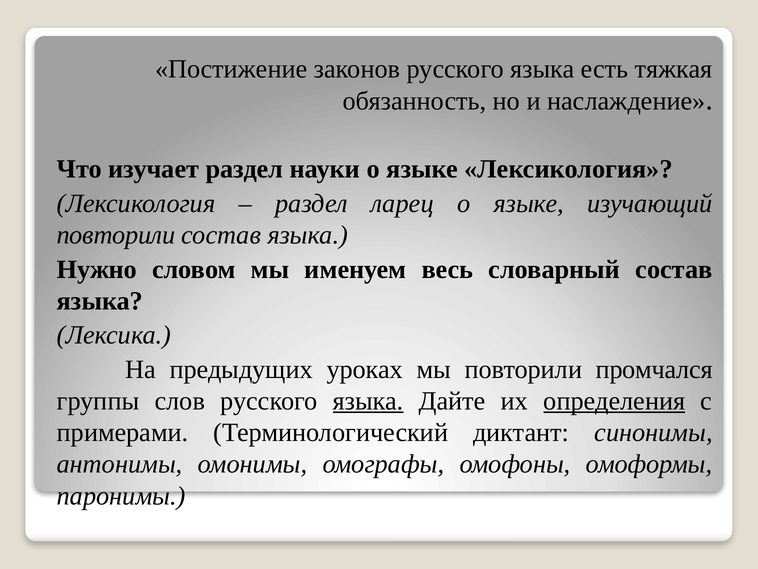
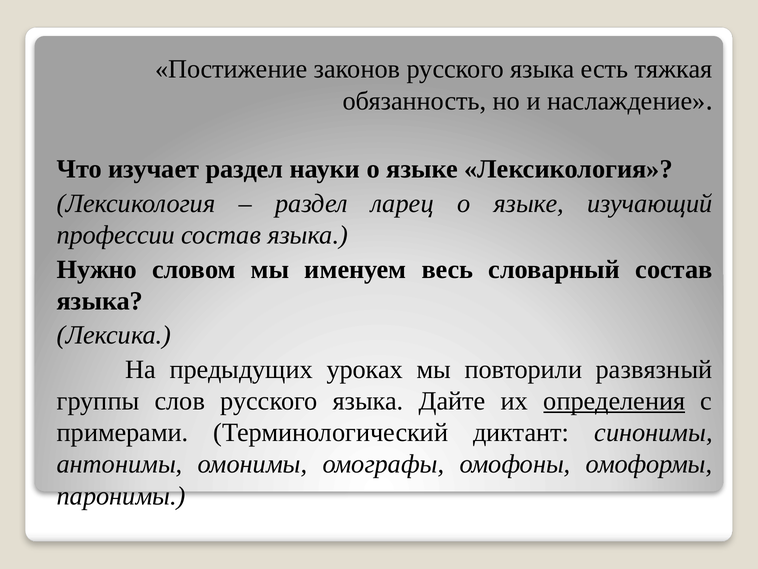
повторили at (116, 235): повторили -> профессии
промчался: промчался -> развязный
языка at (368, 401) underline: present -> none
